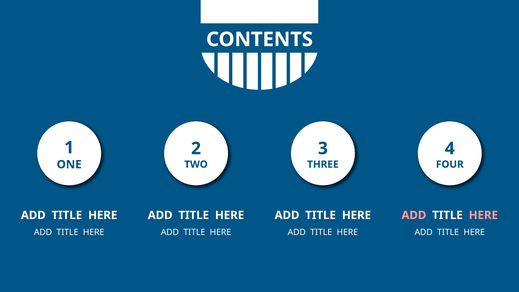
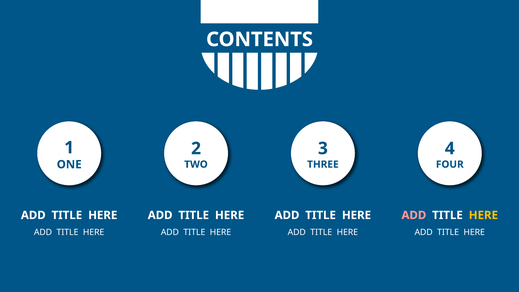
HERE at (483, 215) colour: pink -> yellow
